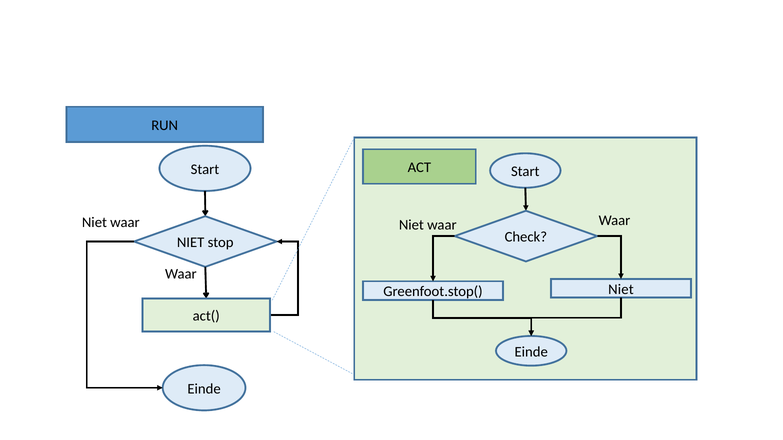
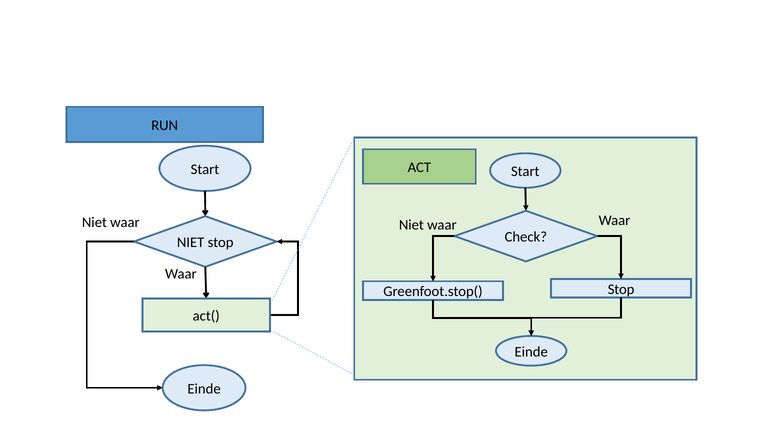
Greenfoot.stop( Niet: Niet -> Stop
